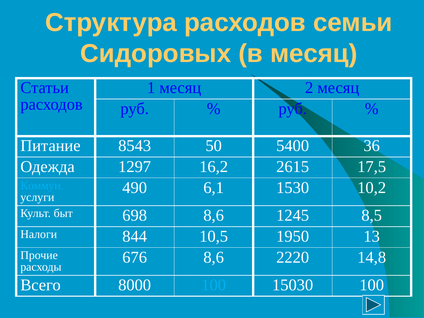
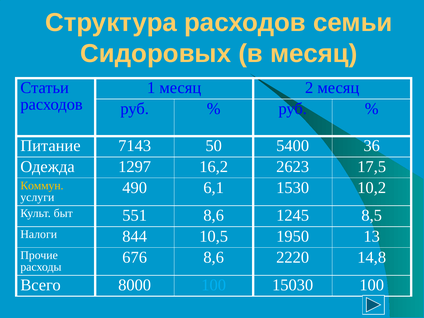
8543: 8543 -> 7143
2615: 2615 -> 2623
Коммун colour: light blue -> yellow
698: 698 -> 551
